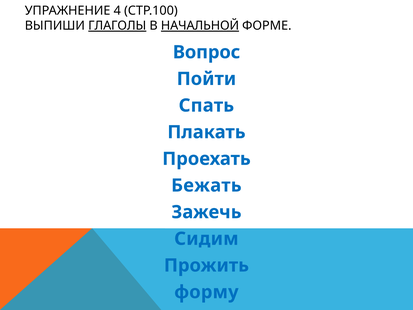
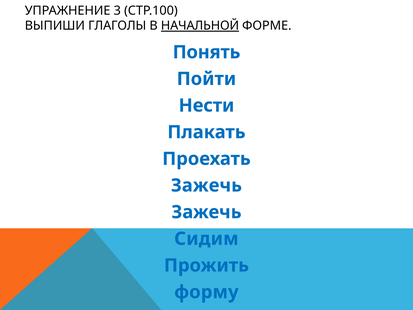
4: 4 -> 3
ГЛАГОЛЫ underline: present -> none
Вопрос: Вопрос -> Понять
Спать: Спать -> Нести
Бежать at (206, 185): Бежать -> Зажечь
